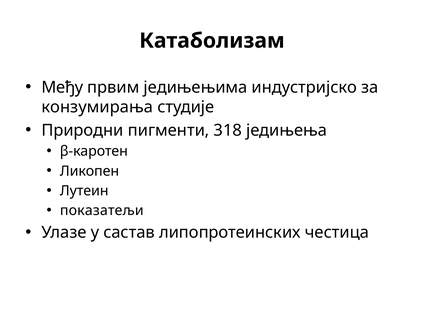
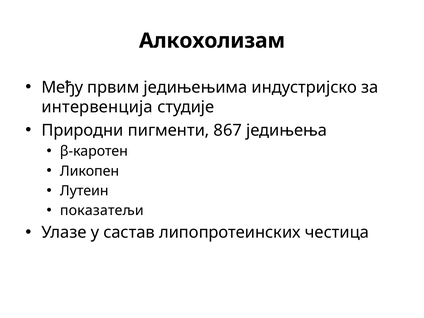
Катаболизам: Катаболизам -> Алкохолизам
конзумирања: конзумирања -> интервенција
318: 318 -> 867
